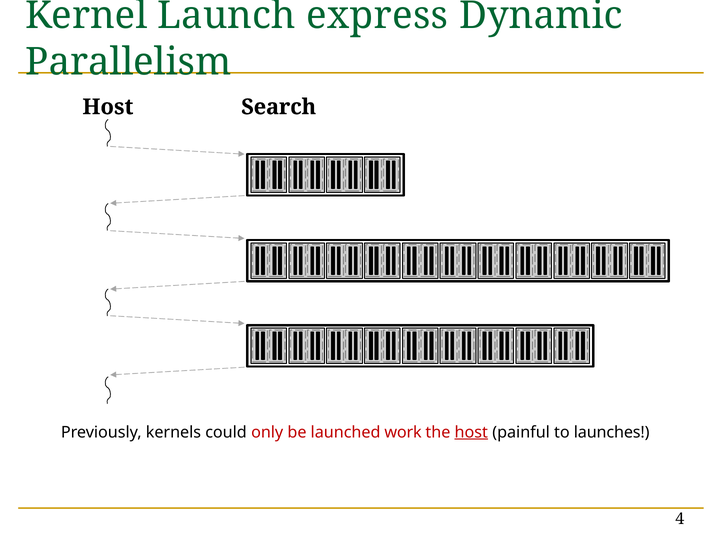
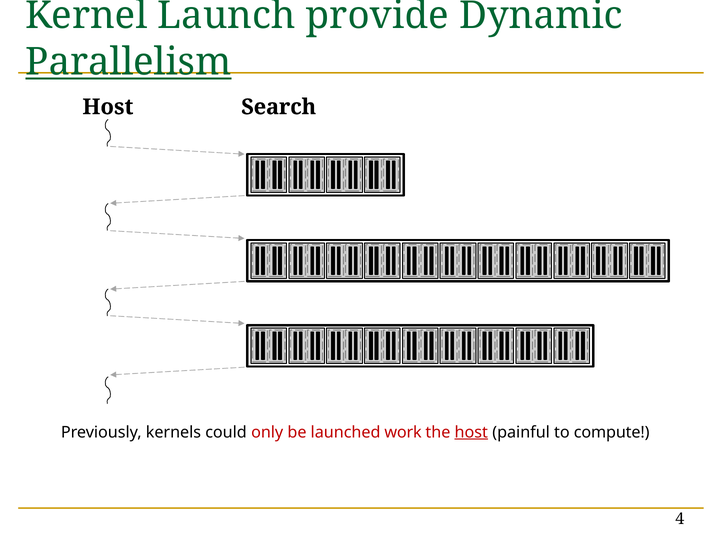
express: express -> provide
Parallelism underline: none -> present
launches: launches -> compute
